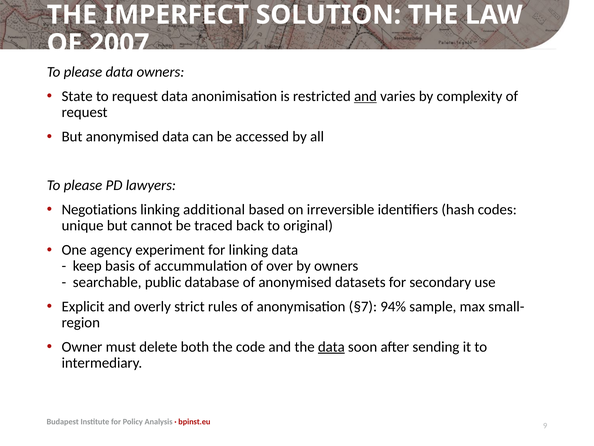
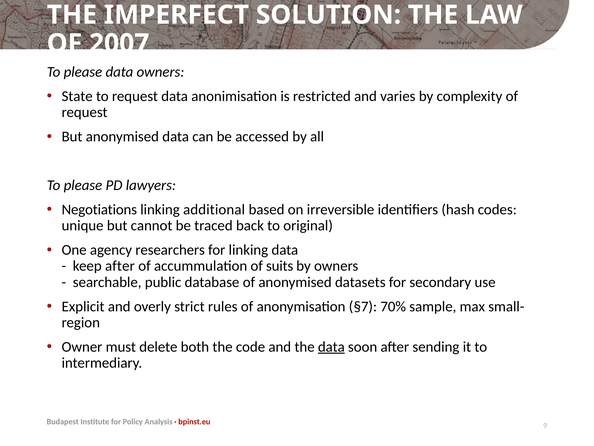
and at (365, 96) underline: present -> none
experiment: experiment -> researchers
keep basis: basis -> after
over: over -> suits
94%: 94% -> 70%
